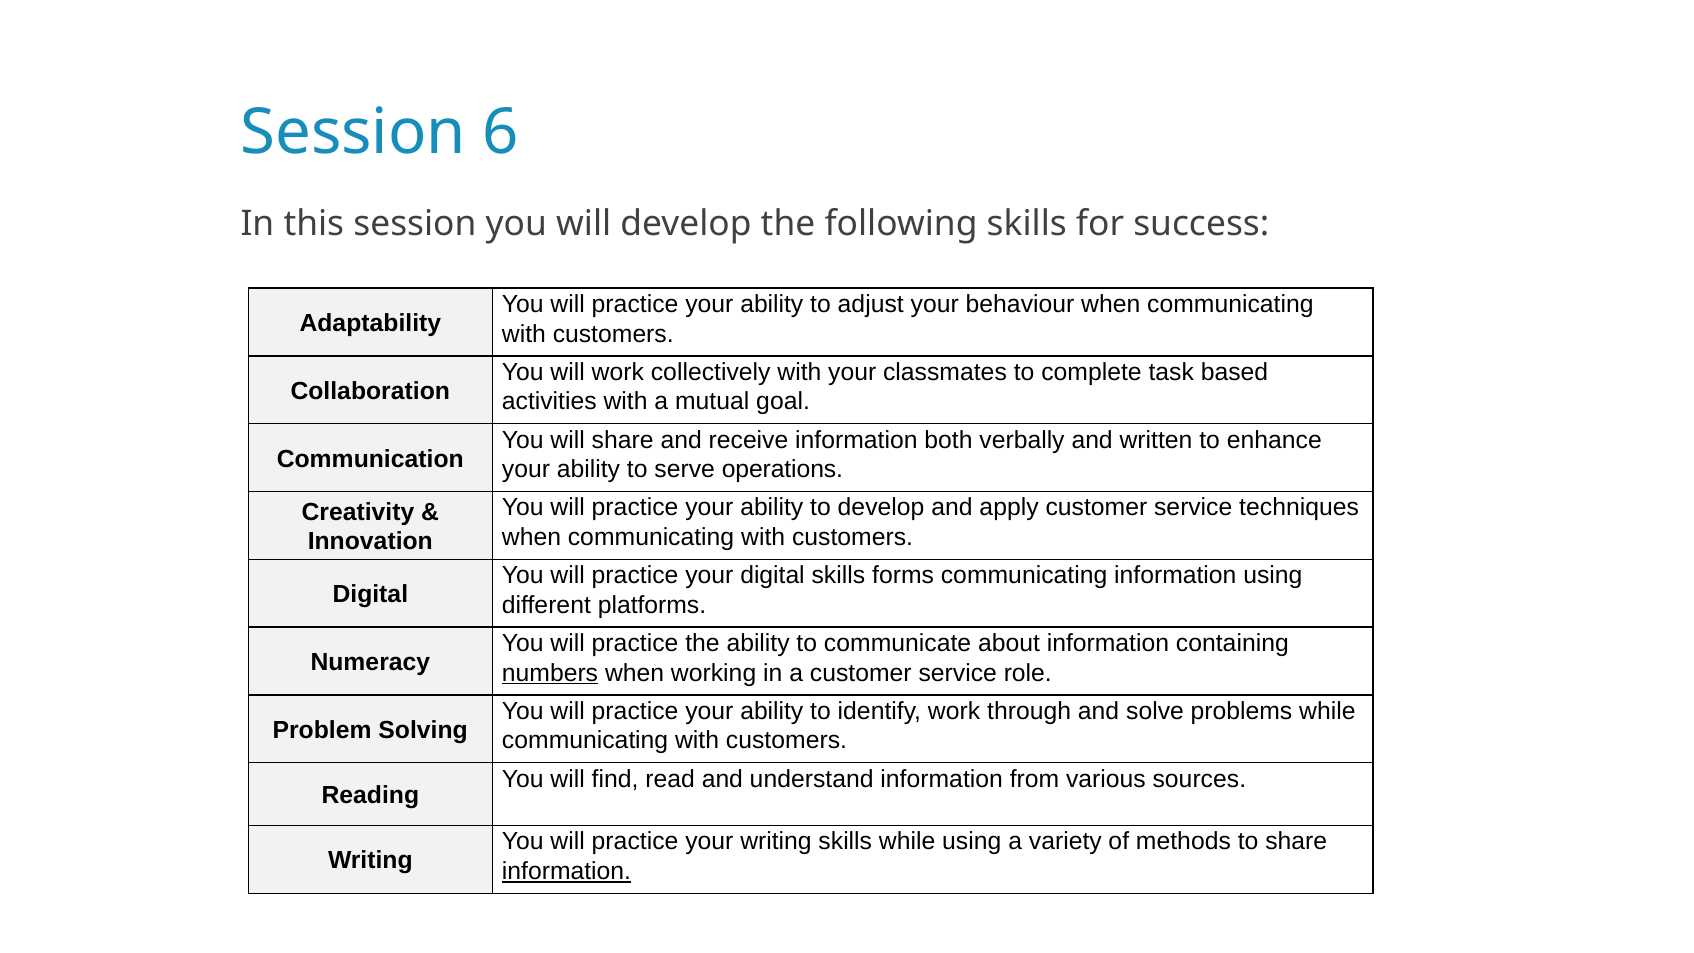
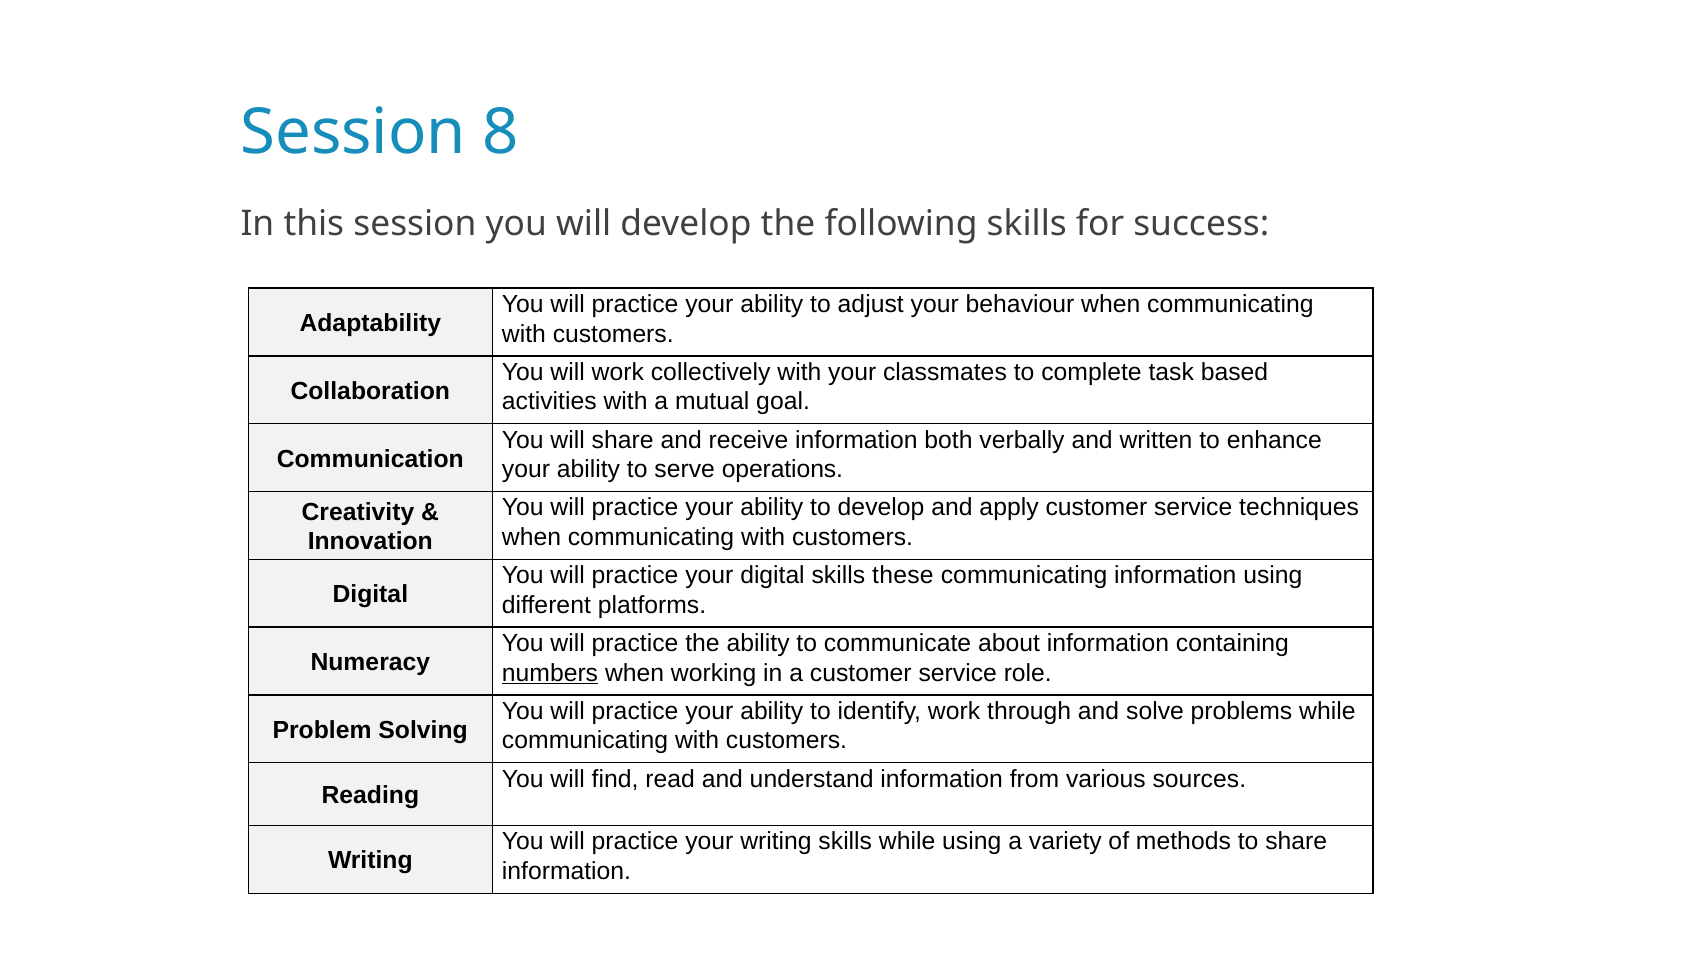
6: 6 -> 8
forms: forms -> these
information at (567, 871) underline: present -> none
